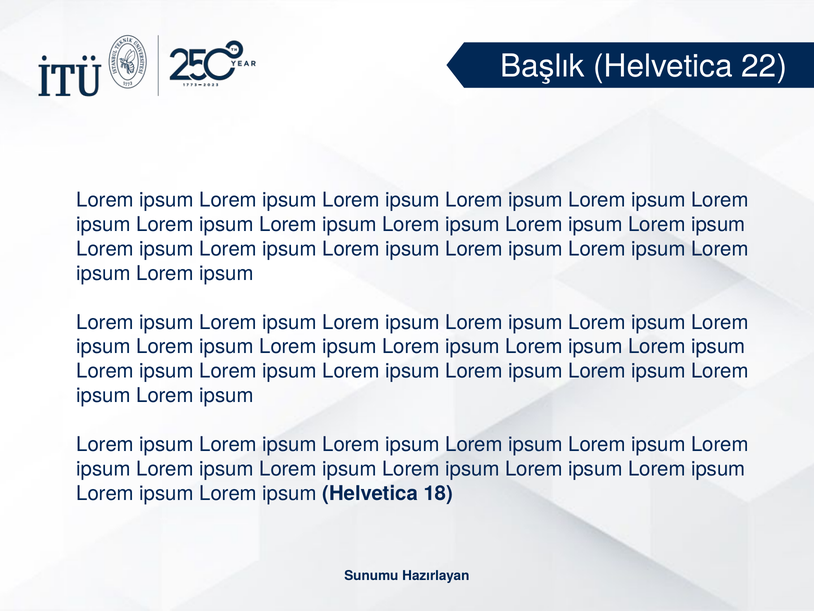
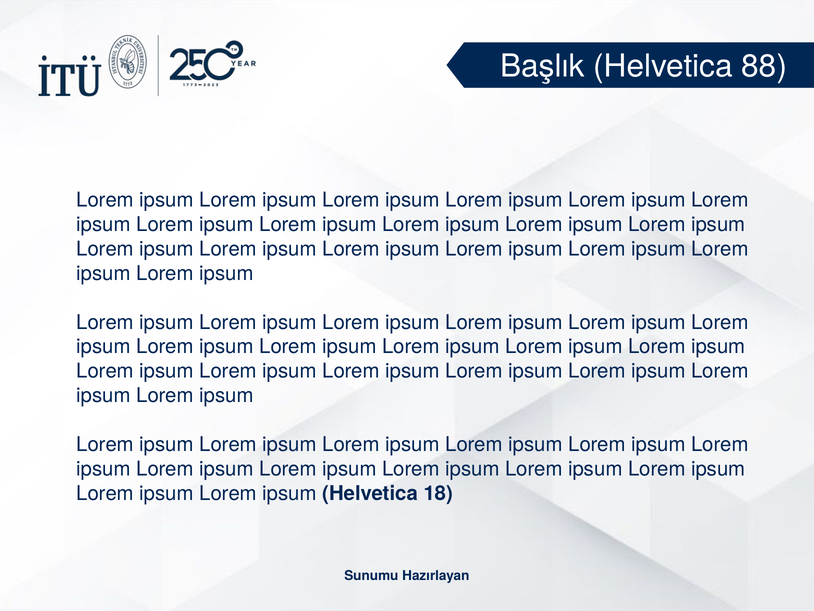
22: 22 -> 88
